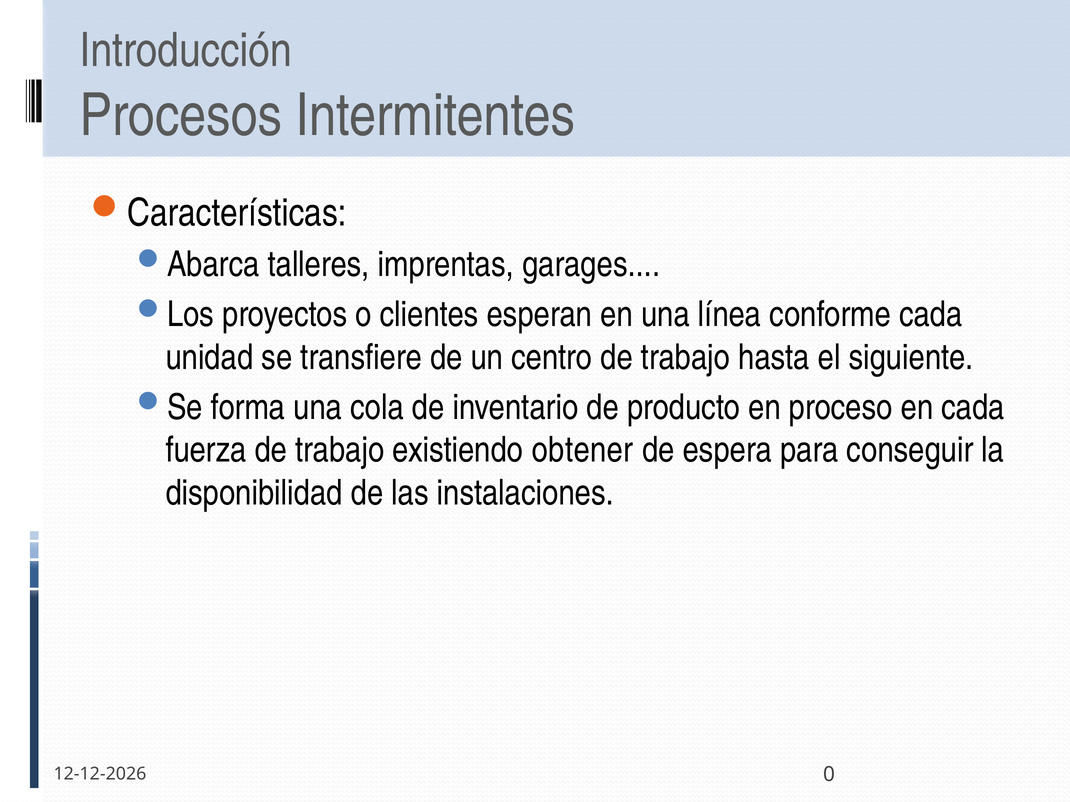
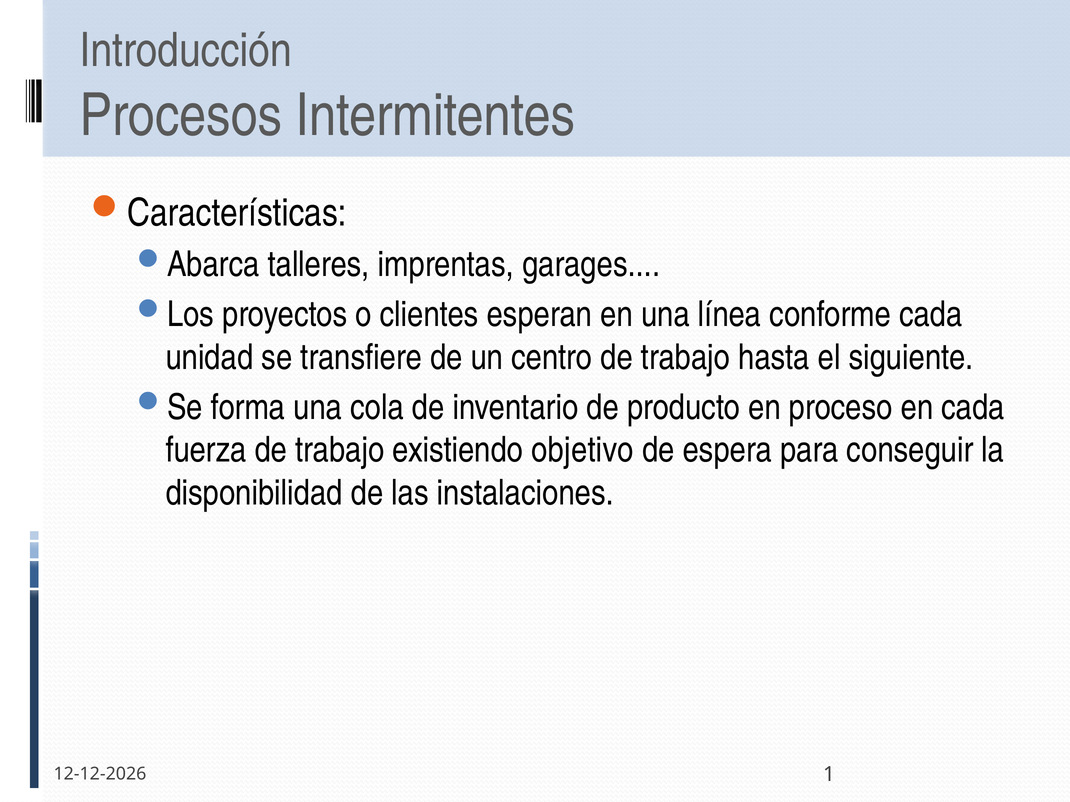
obtener: obtener -> objetivo
0: 0 -> 1
